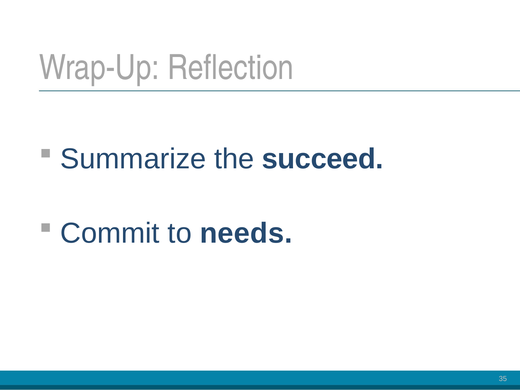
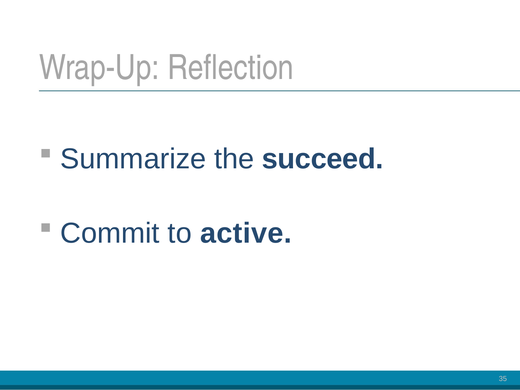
needs: needs -> active
